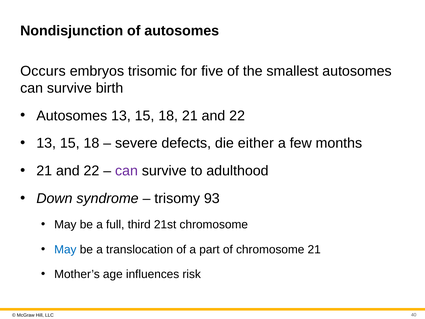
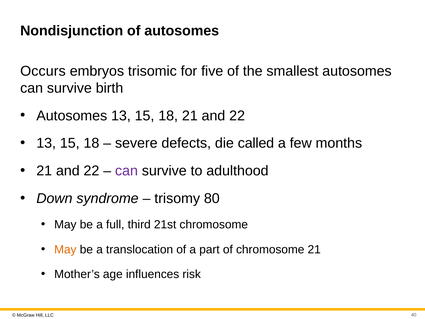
either: either -> called
93: 93 -> 80
May at (65, 249) colour: blue -> orange
